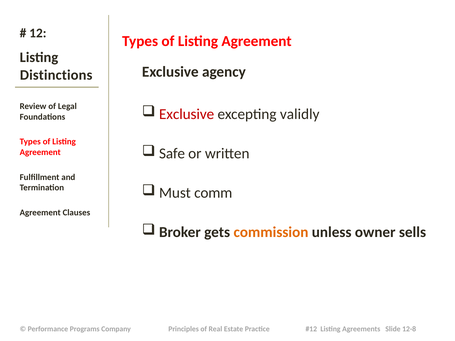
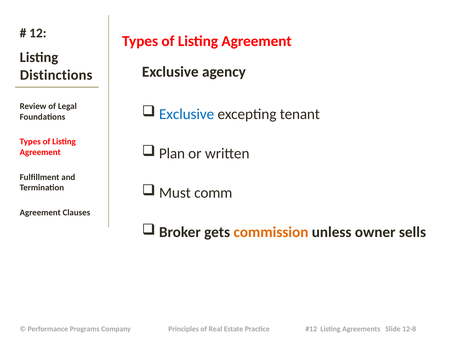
Exclusive at (187, 114) colour: red -> blue
validly: validly -> tenant
Safe: Safe -> Plan
